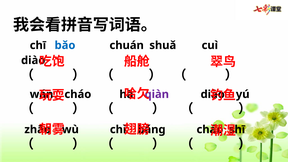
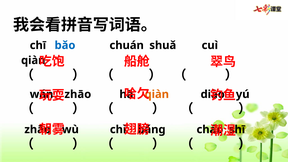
diào at (33, 60): diào -> qiàn
cháo at (78, 94): cháo -> zhāo
qiàn at (157, 94) colour: purple -> orange
